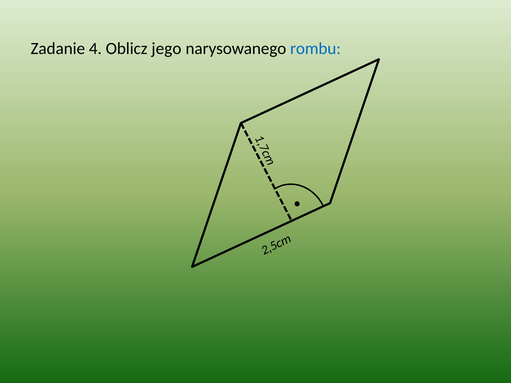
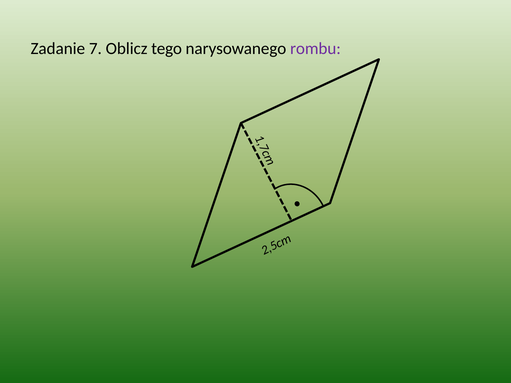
Zadanie 4: 4 -> 7
jego: jego -> tego
rombu colour: blue -> purple
